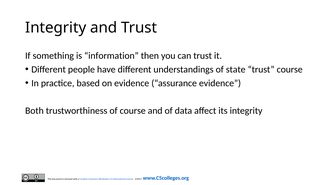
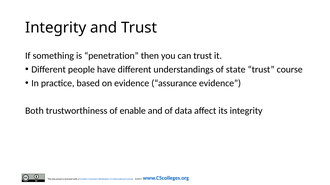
information: information -> penetration
of course: course -> enable
